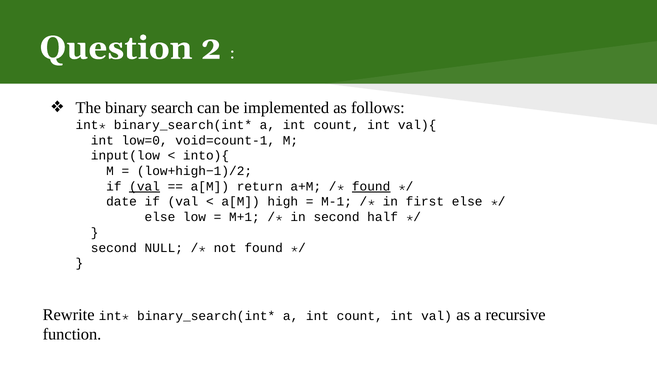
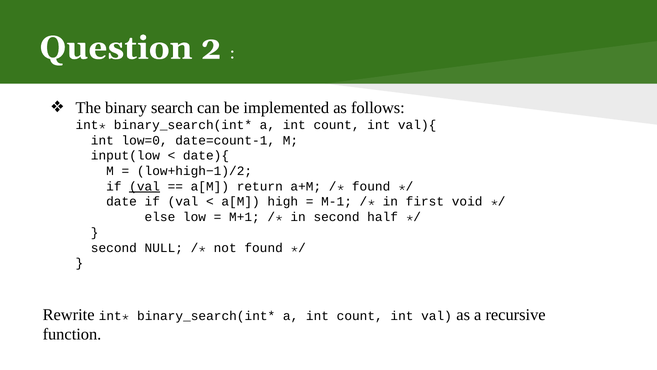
void=count-1: void=count-1 -> date=count-1
into){: into){ -> date){
found at (371, 186) underline: present -> none
first else: else -> void
